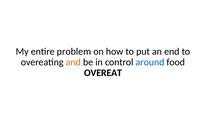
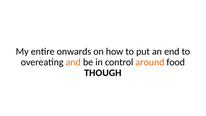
problem: problem -> onwards
around colour: blue -> orange
OVEREAT: OVEREAT -> THOUGH
